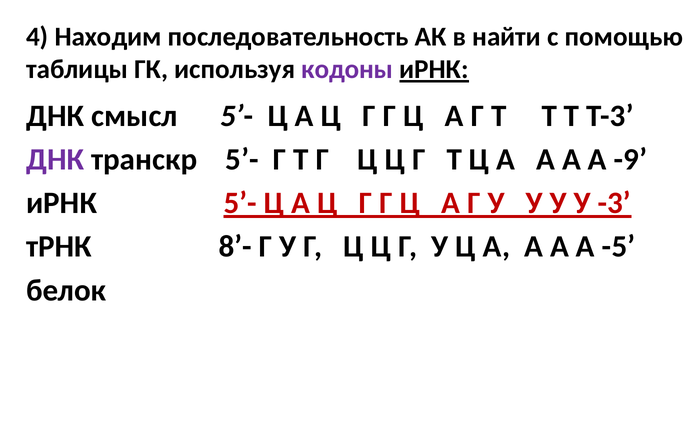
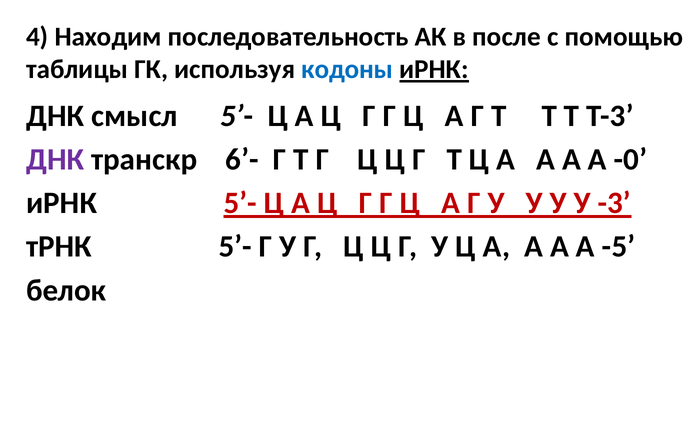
найти: найти -> после
кодоны colour: purple -> blue
транскр 5’-: 5’- -> 6’-
-9: -9 -> -0
тРНК 8’-: 8’- -> 5’-
